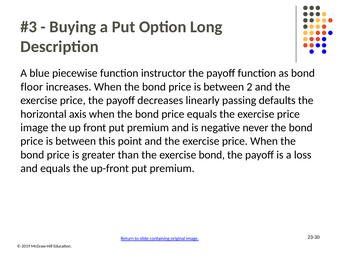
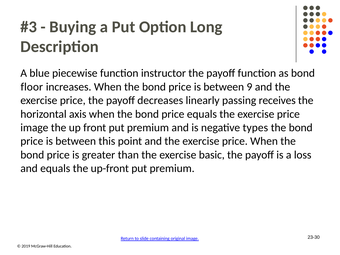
2: 2 -> 9
defaults: defaults -> receives
never: never -> types
exercise bond: bond -> basic
